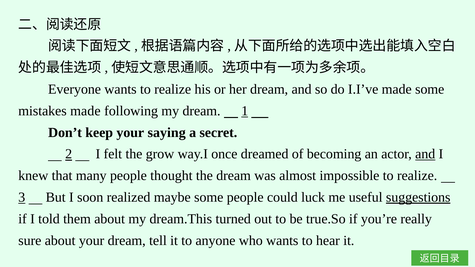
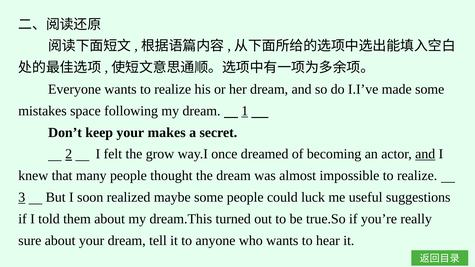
mistakes made: made -> space
saying: saying -> makes
suggestions underline: present -> none
